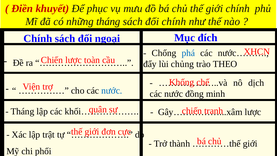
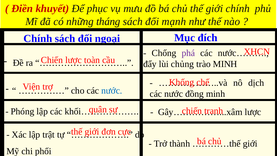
đối chính: chính -> mạnh
phá colour: blue -> purple
trào THEO: THEO -> MINH
Tháng at (22, 111): Tháng -> Phóng
